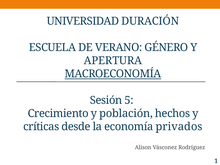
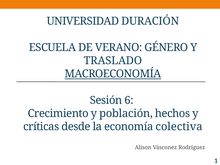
APERTURA: APERTURA -> TRASLADO
5: 5 -> 6
privados: privados -> colectiva
